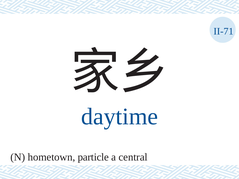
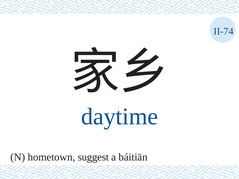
II-71: II-71 -> II-74
particle: particle -> suggest
central: central -> báitiān
